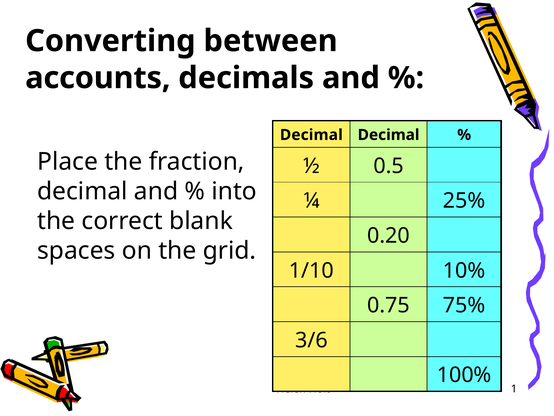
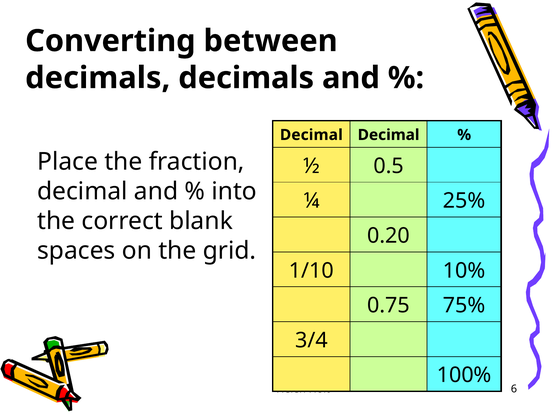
accounts at (98, 78): accounts -> decimals
3/6: 3/6 -> 3/4
1: 1 -> 6
